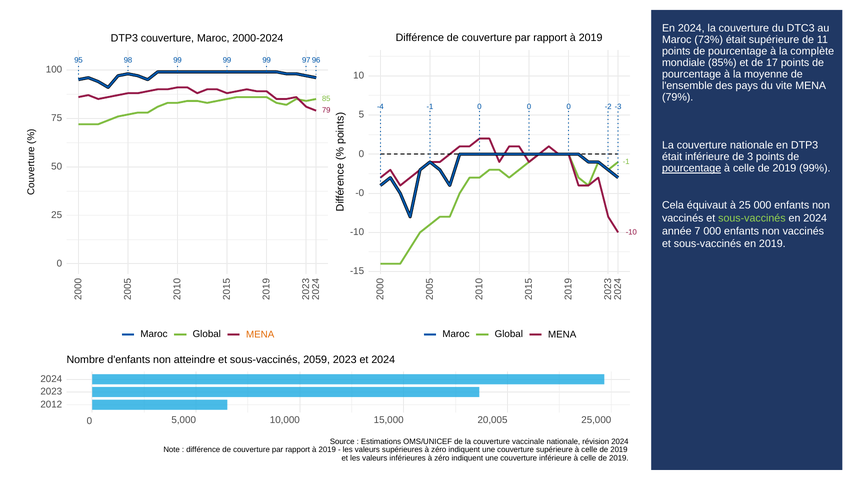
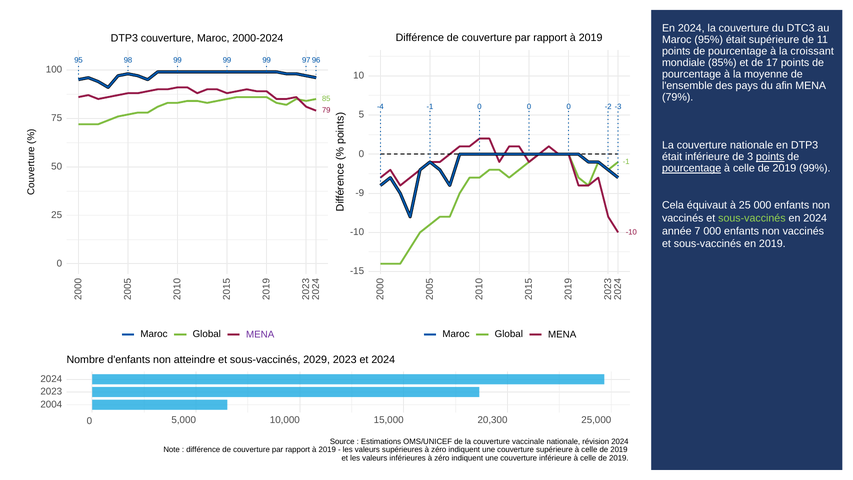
73%: 73% -> 95%
complète: complète -> croissant
vite: vite -> afin
points at (770, 157) underline: none -> present
-0: -0 -> -9
MENA at (260, 334) colour: orange -> purple
2059: 2059 -> 2029
2012: 2012 -> 2004
20,005: 20,005 -> 20,300
